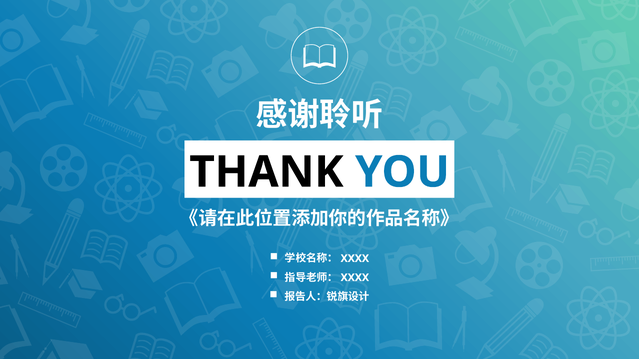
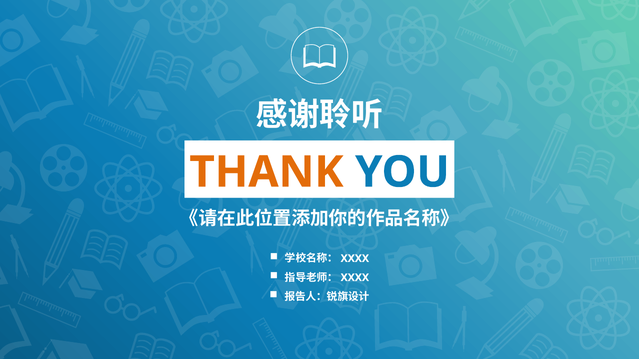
THANK colour: black -> orange
